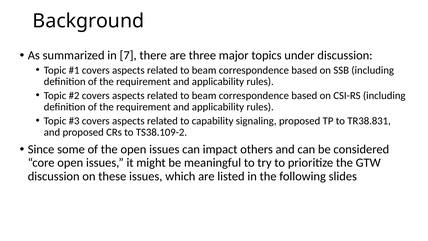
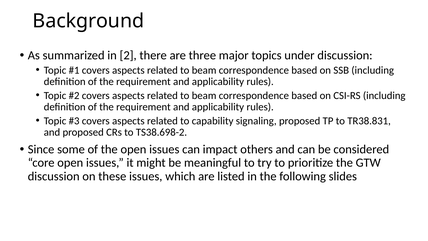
7: 7 -> 2
TS38.109-2: TS38.109-2 -> TS38.698-2
